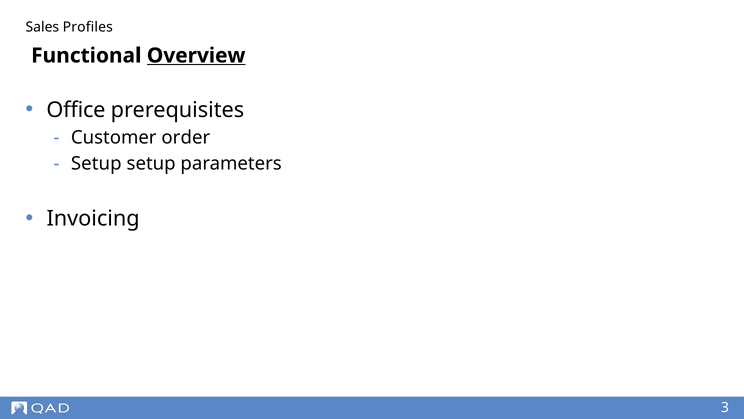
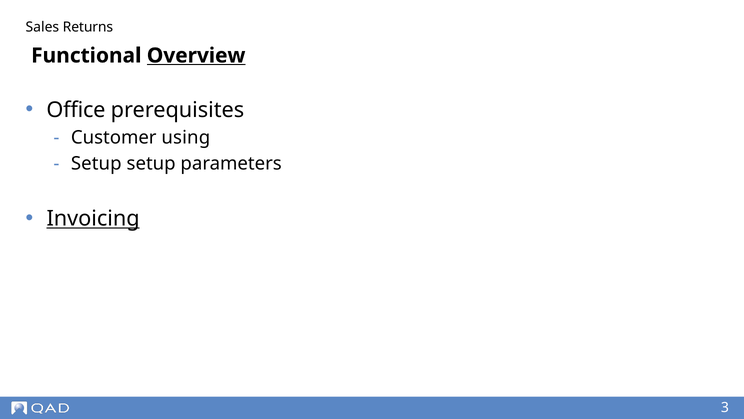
Profiles: Profiles -> Returns
order: order -> using
Invoicing underline: none -> present
